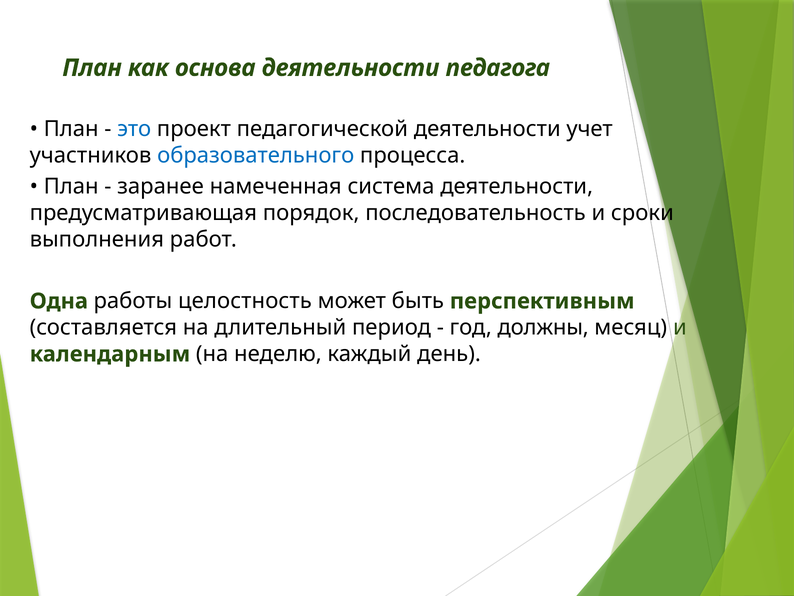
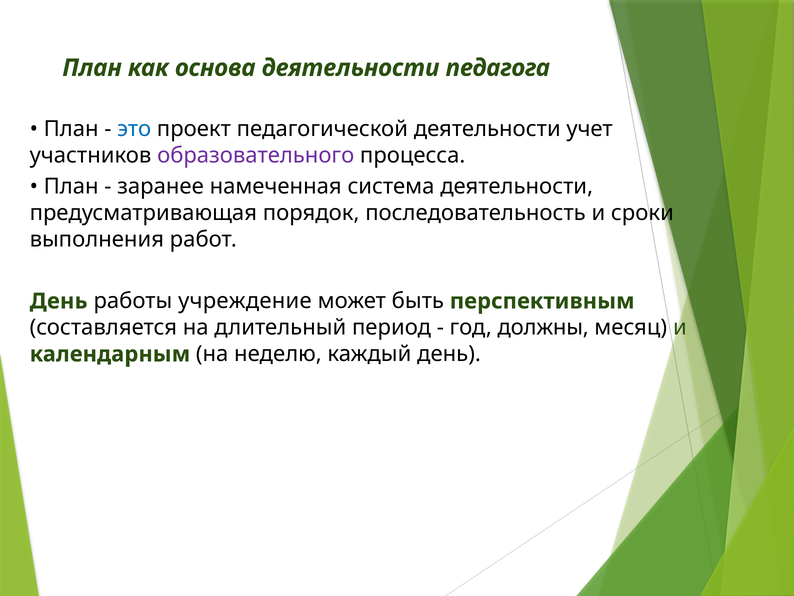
образовательного colour: blue -> purple
Одна at (59, 301): Одна -> День
целостность: целостность -> учреждение
